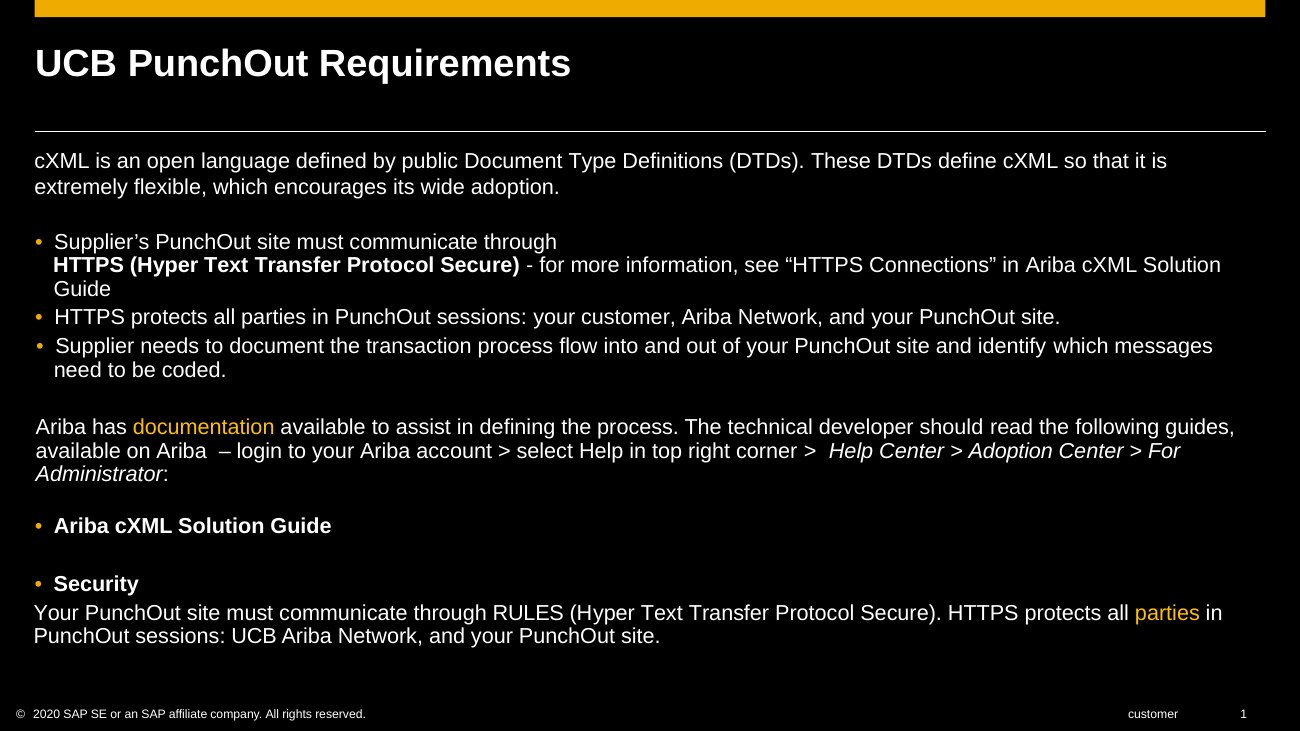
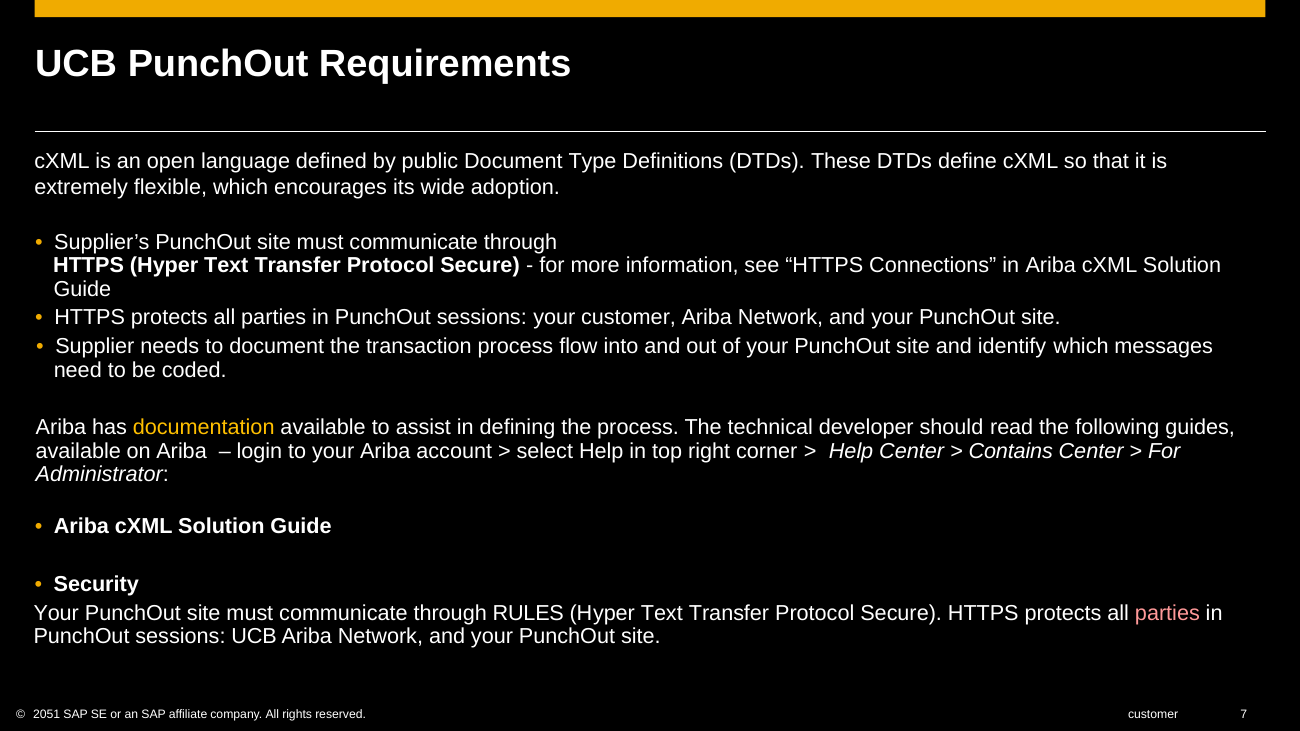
Adoption at (1011, 451): Adoption -> Contains
parties at (1167, 613) colour: yellow -> pink
2020: 2020 -> 2051
1: 1 -> 7
